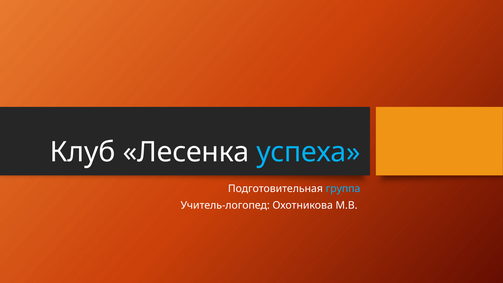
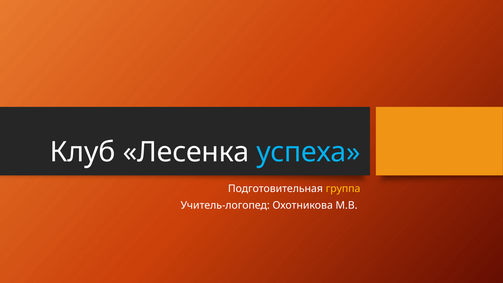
группа colour: light blue -> yellow
